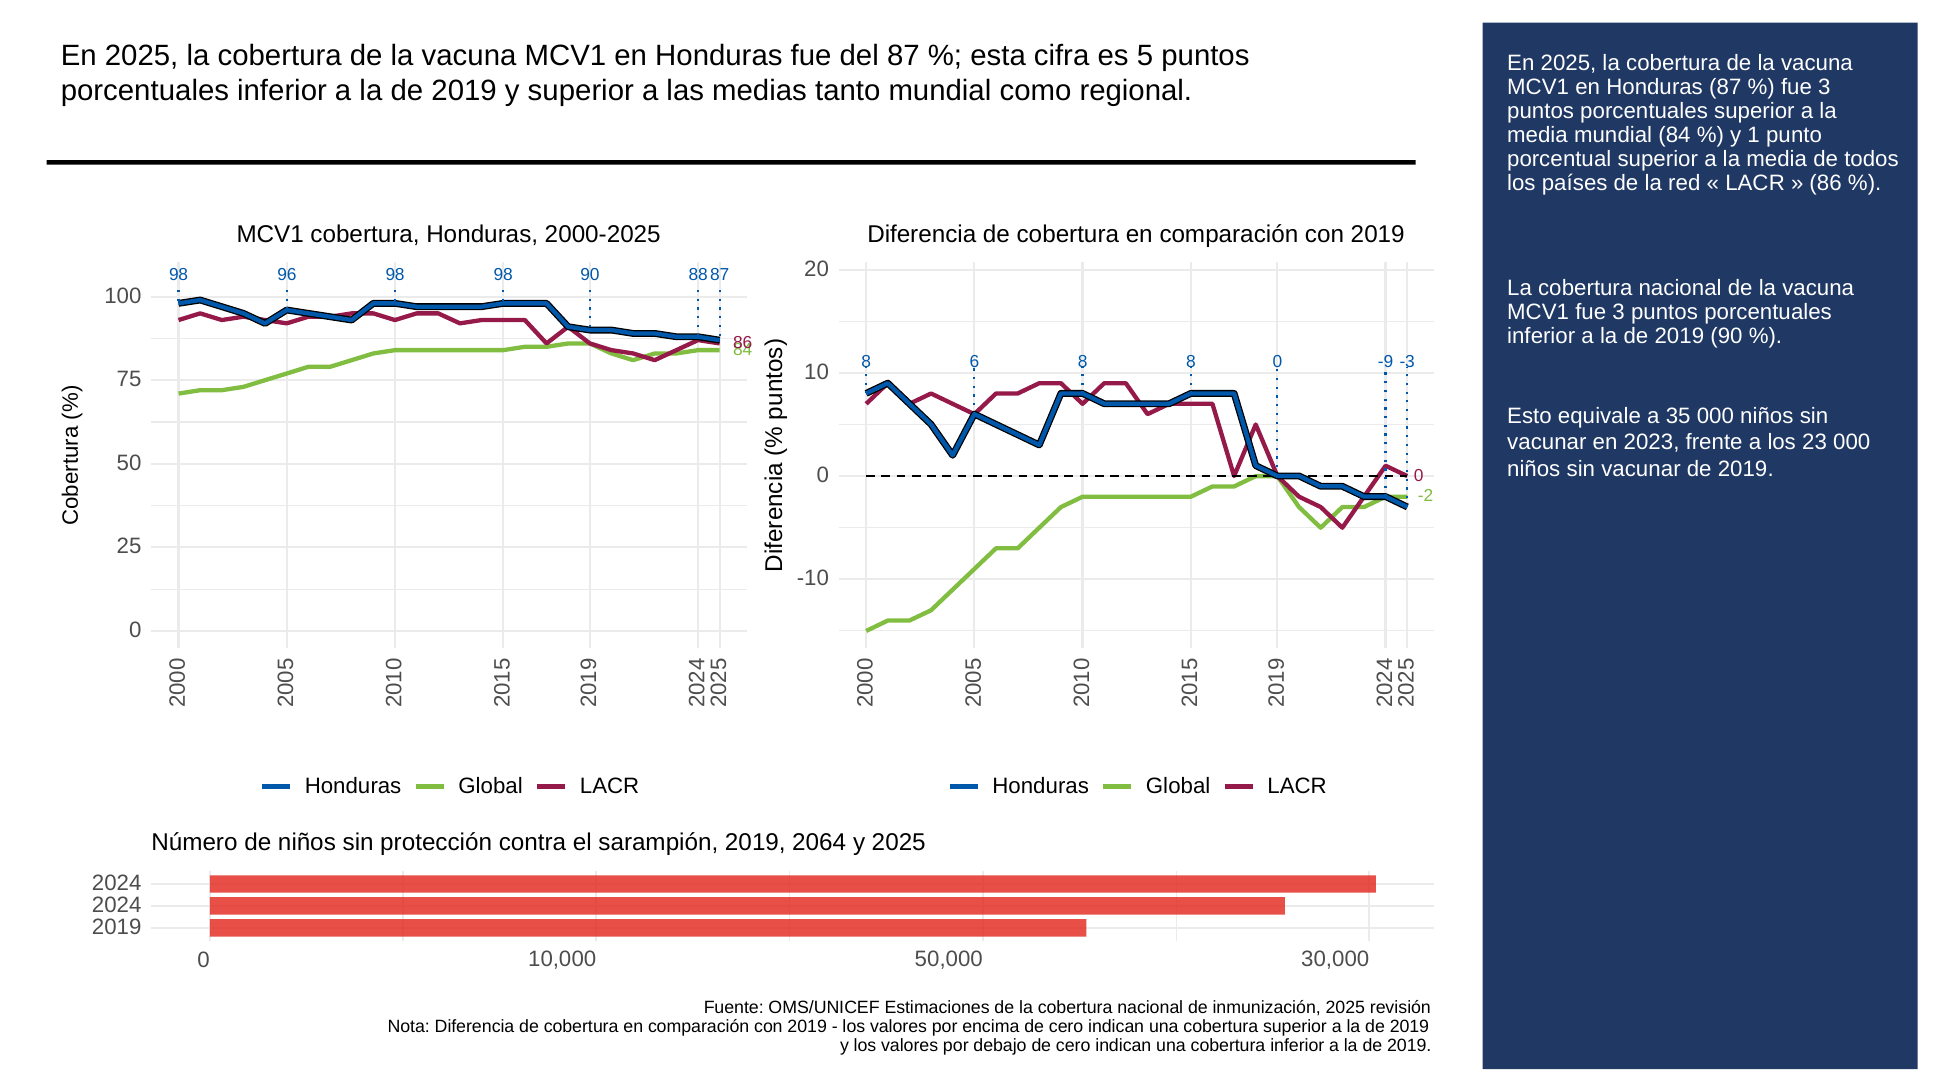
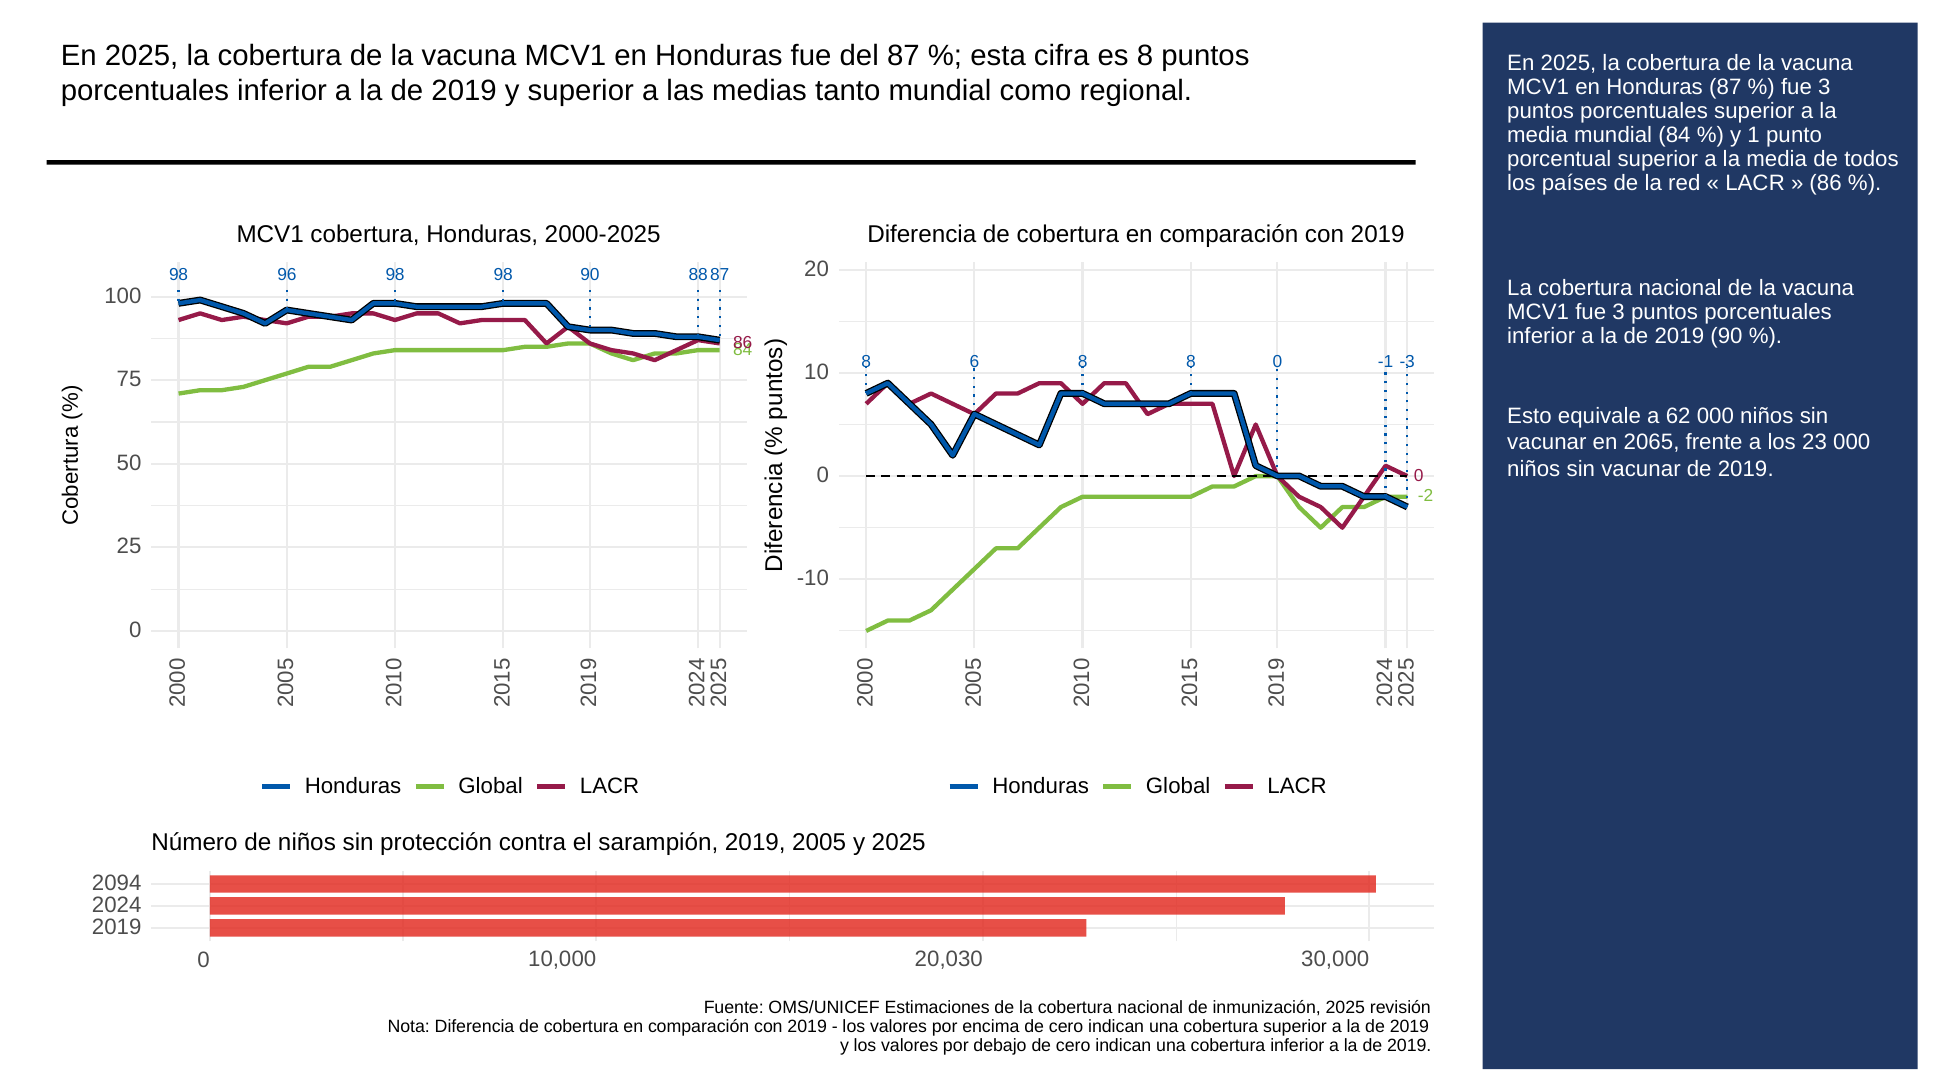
es 5: 5 -> 8
-9: -9 -> -1
35: 35 -> 62
2023: 2023 -> 2065
2064: 2064 -> 2005
2024 at (117, 883): 2024 -> 2094
50,000: 50,000 -> 20,030
